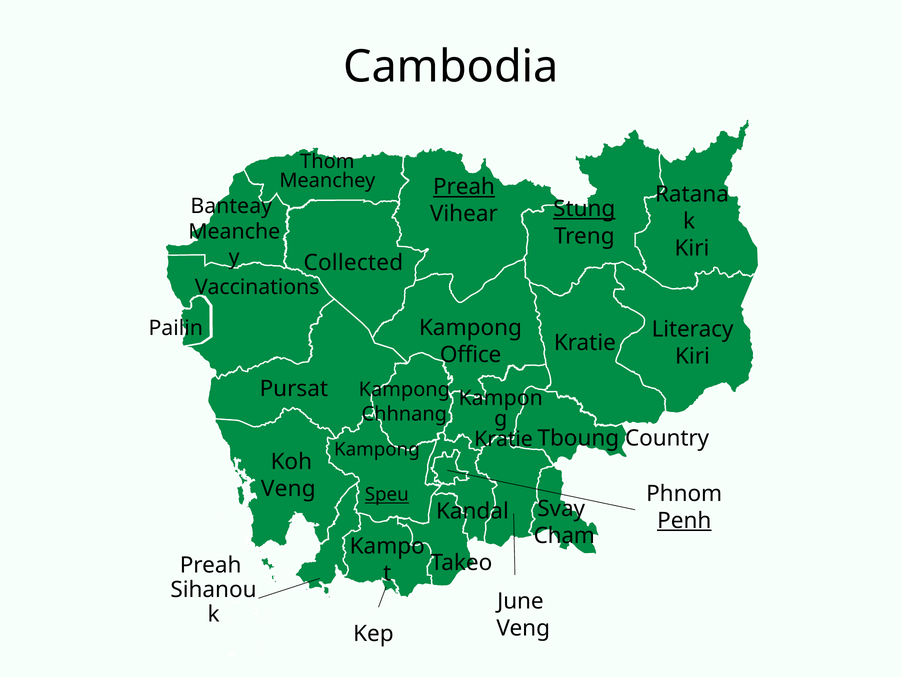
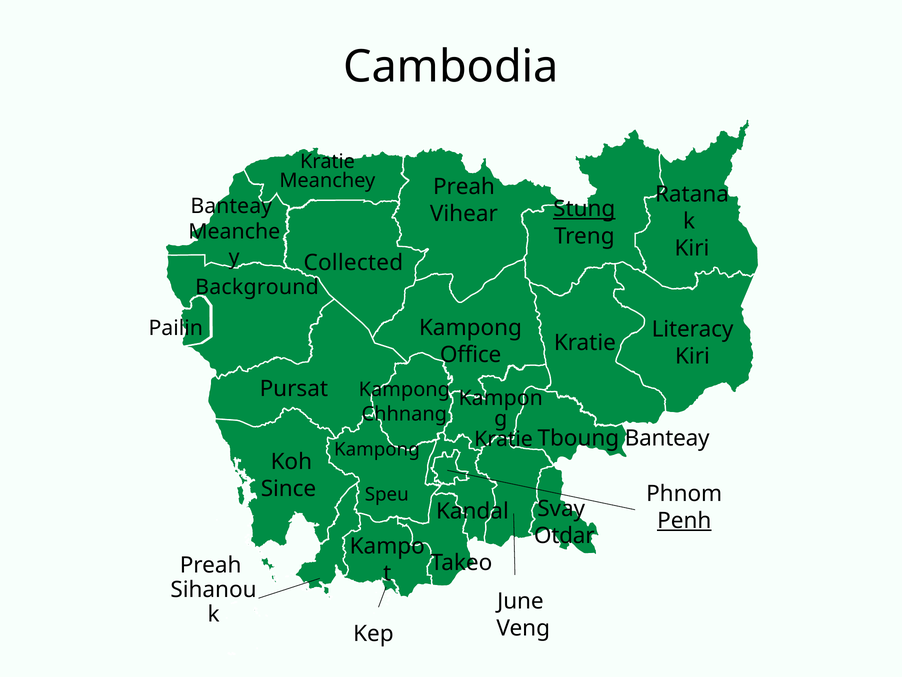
Thom at (327, 161): Thom -> Kratie
Preah at (464, 187) underline: present -> none
Vaccinations: Vaccinations -> Background
Tboung Country: Country -> Banteay
Veng at (288, 489): Veng -> Since
Speu underline: present -> none
Cham: Cham -> Otdar
